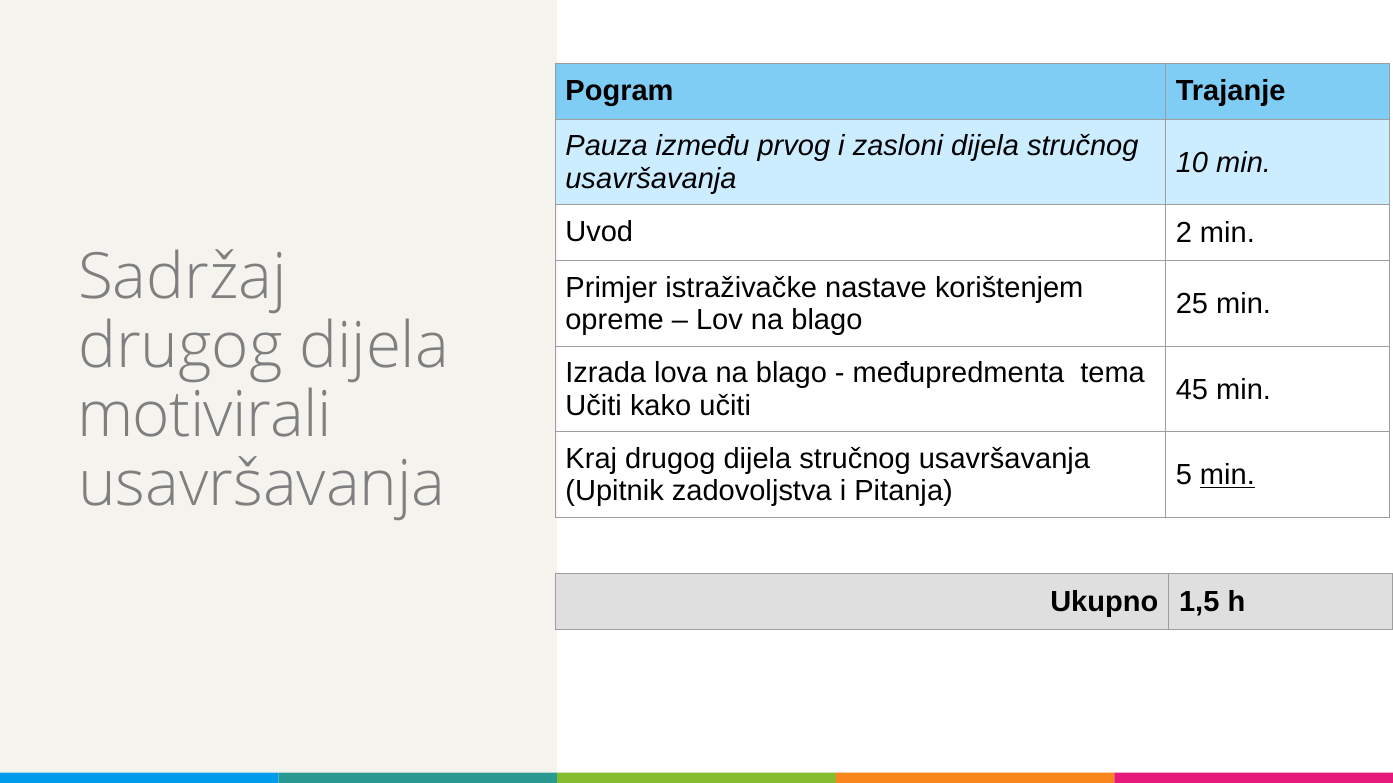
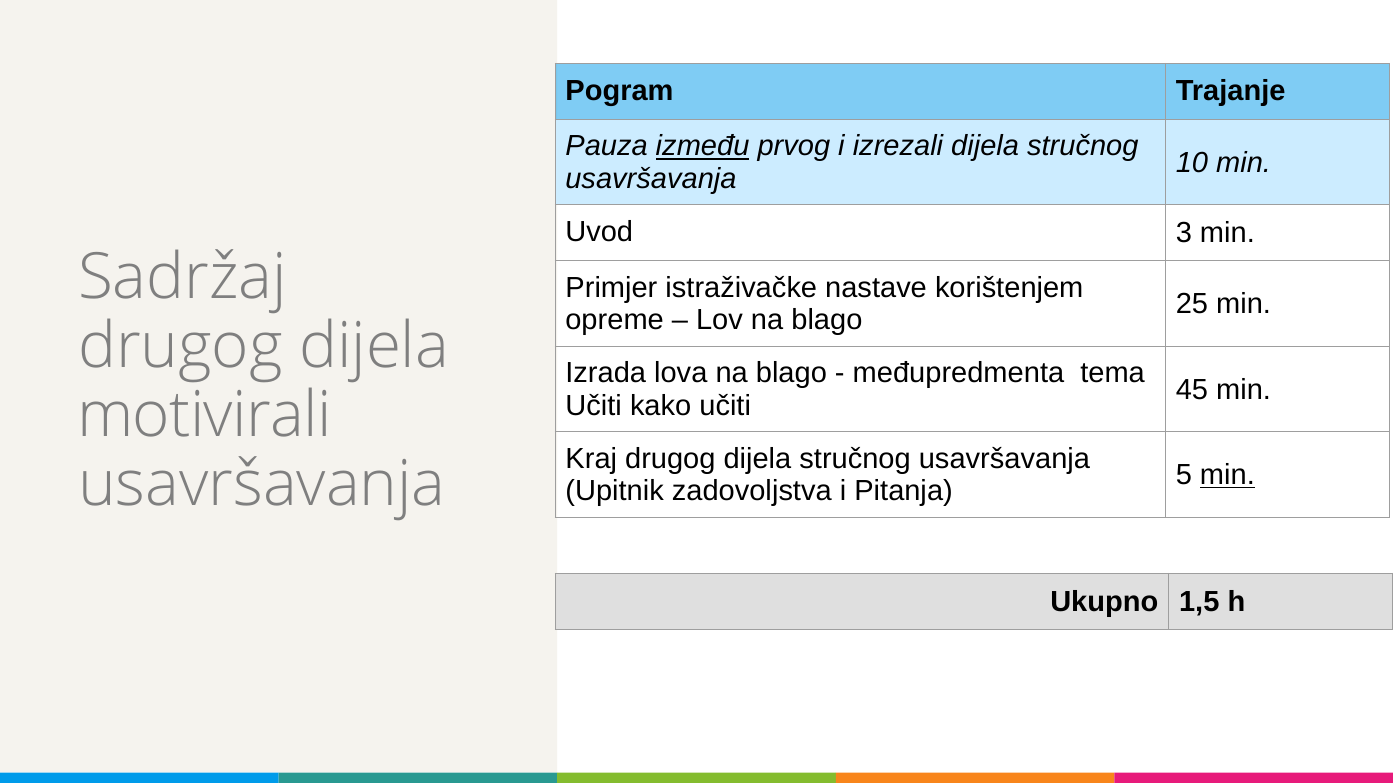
između underline: none -> present
zasloni: zasloni -> izrezali
2: 2 -> 3
